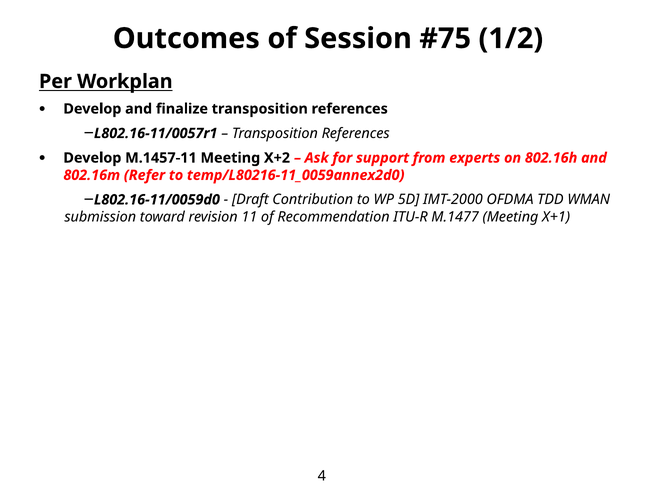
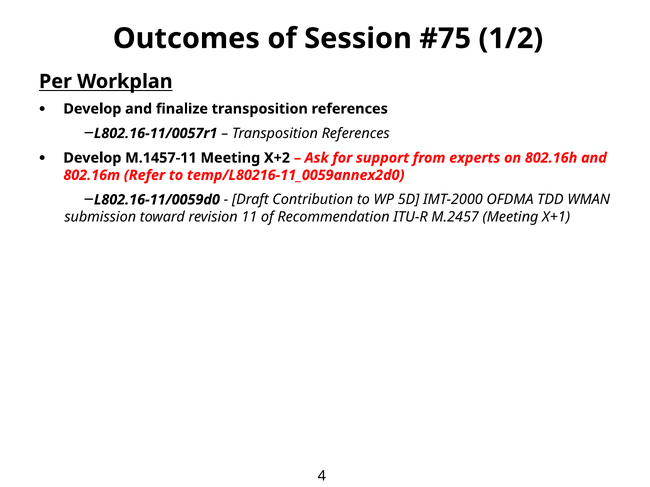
M.1477: M.1477 -> M.2457
